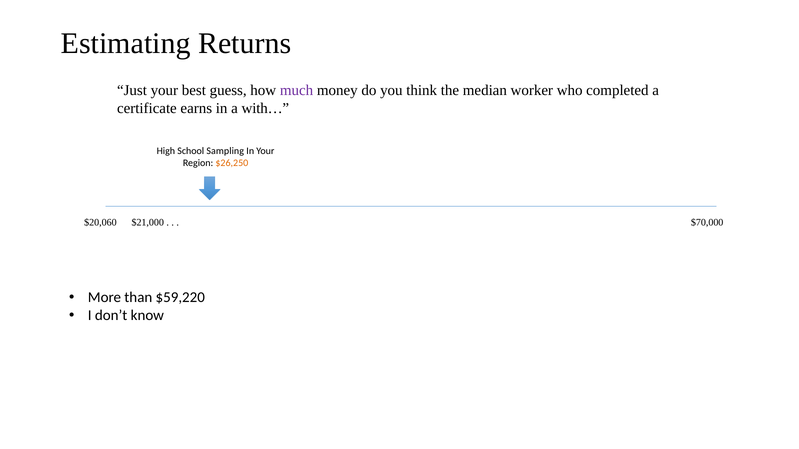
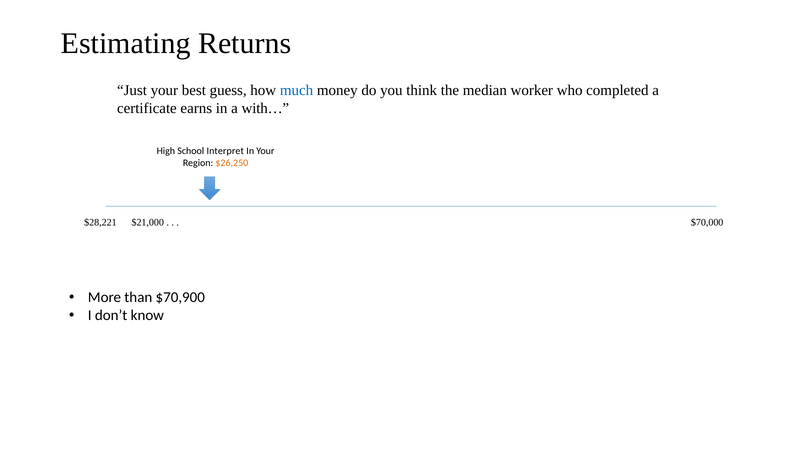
much colour: purple -> blue
Sampling: Sampling -> Interpret
$20,060: $20,060 -> $28,221
$59,220: $59,220 -> $70,900
